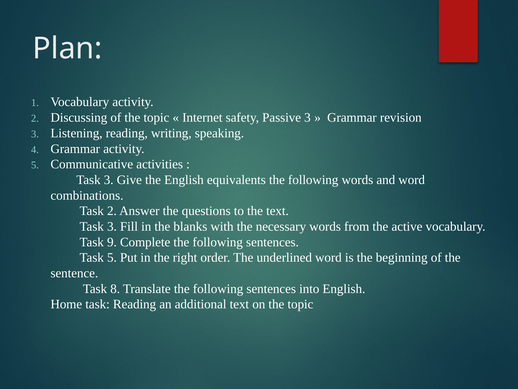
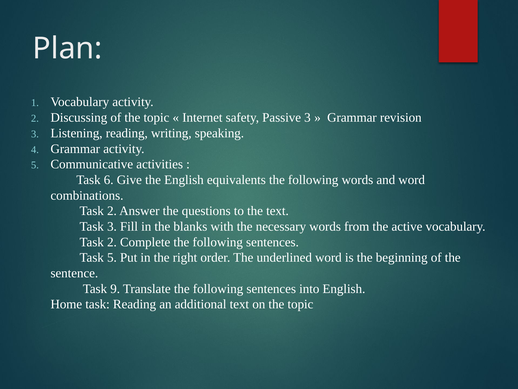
3 at (109, 180): 3 -> 6
9 at (112, 242): 9 -> 2
8: 8 -> 9
